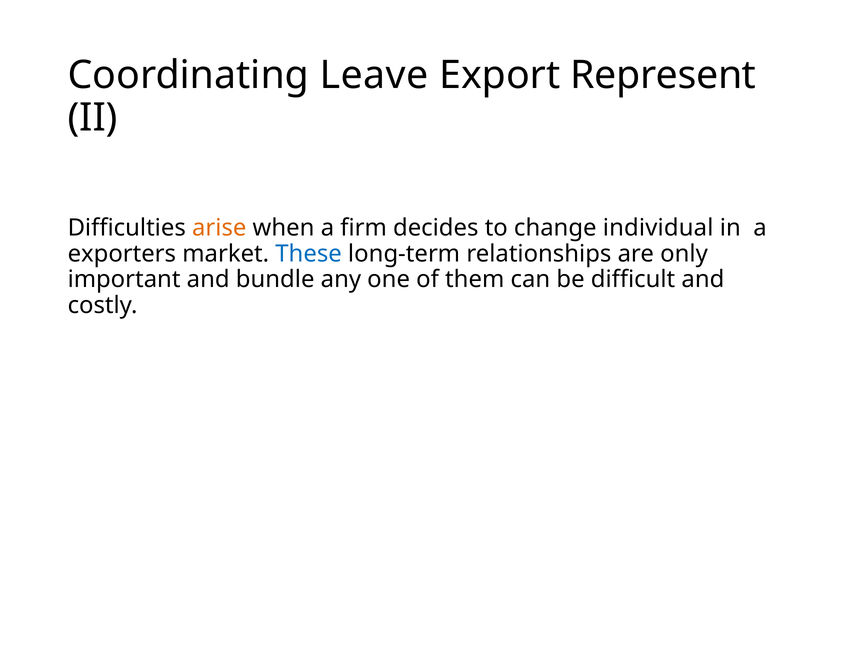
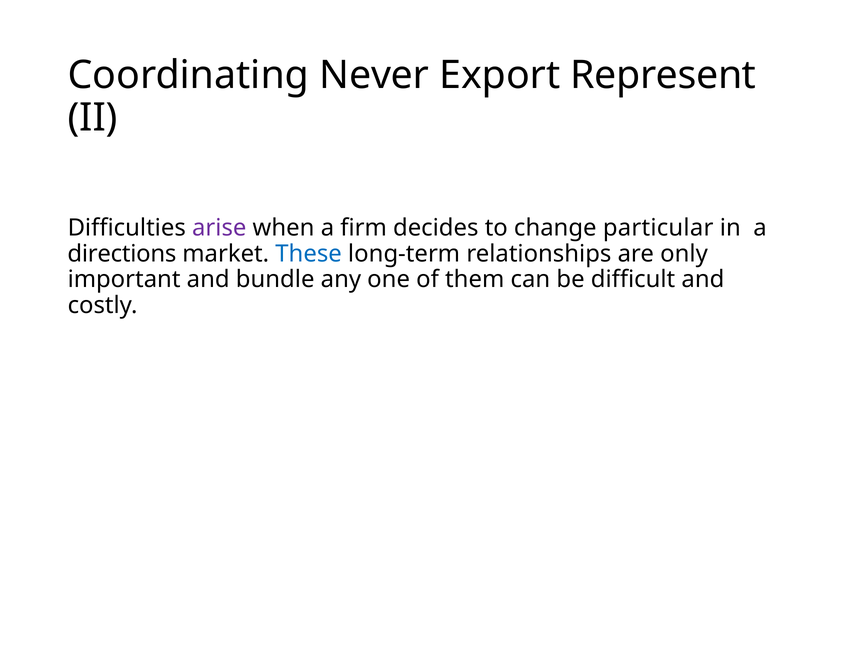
Leave: Leave -> Never
arise colour: orange -> purple
individual: individual -> particular
exporters: exporters -> directions
